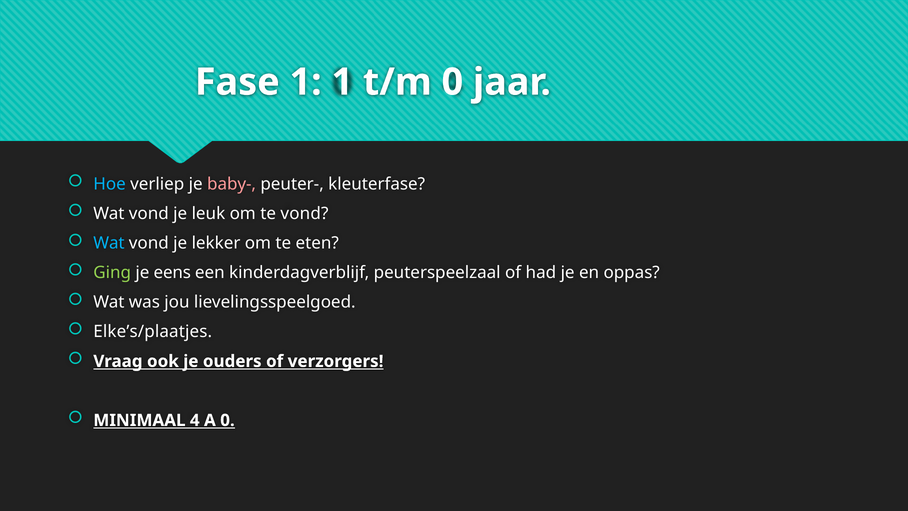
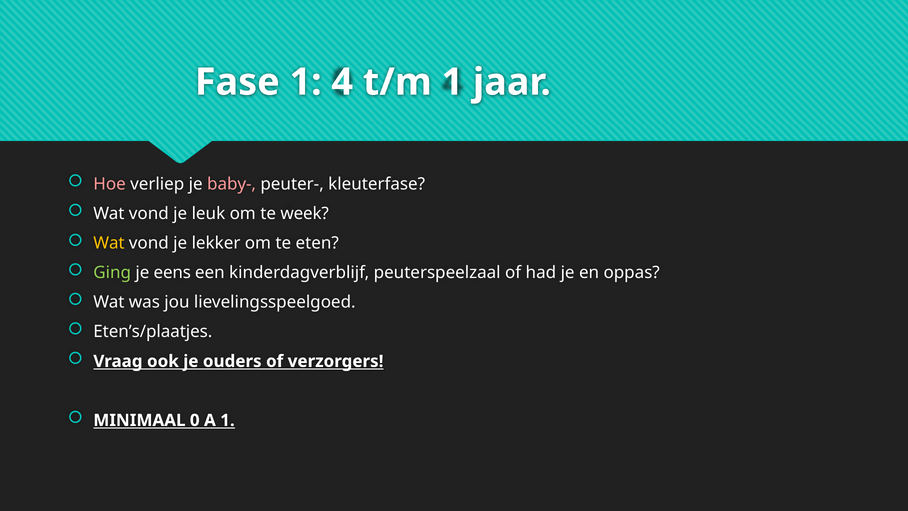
1 1: 1 -> 4
t/m 0: 0 -> 1
Hoe colour: light blue -> pink
te vond: vond -> week
Wat at (109, 243) colour: light blue -> yellow
Elke’s/plaatjes: Elke’s/plaatjes -> Eten’s/plaatjes
4: 4 -> 0
A 0: 0 -> 1
